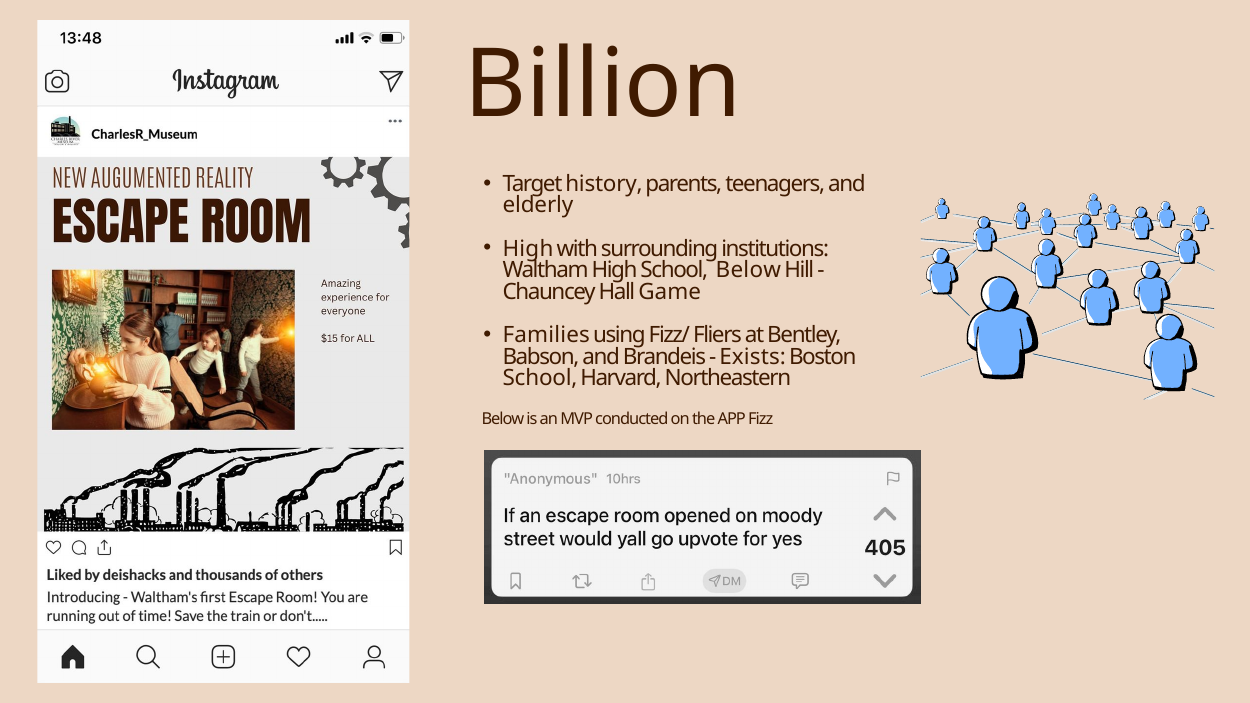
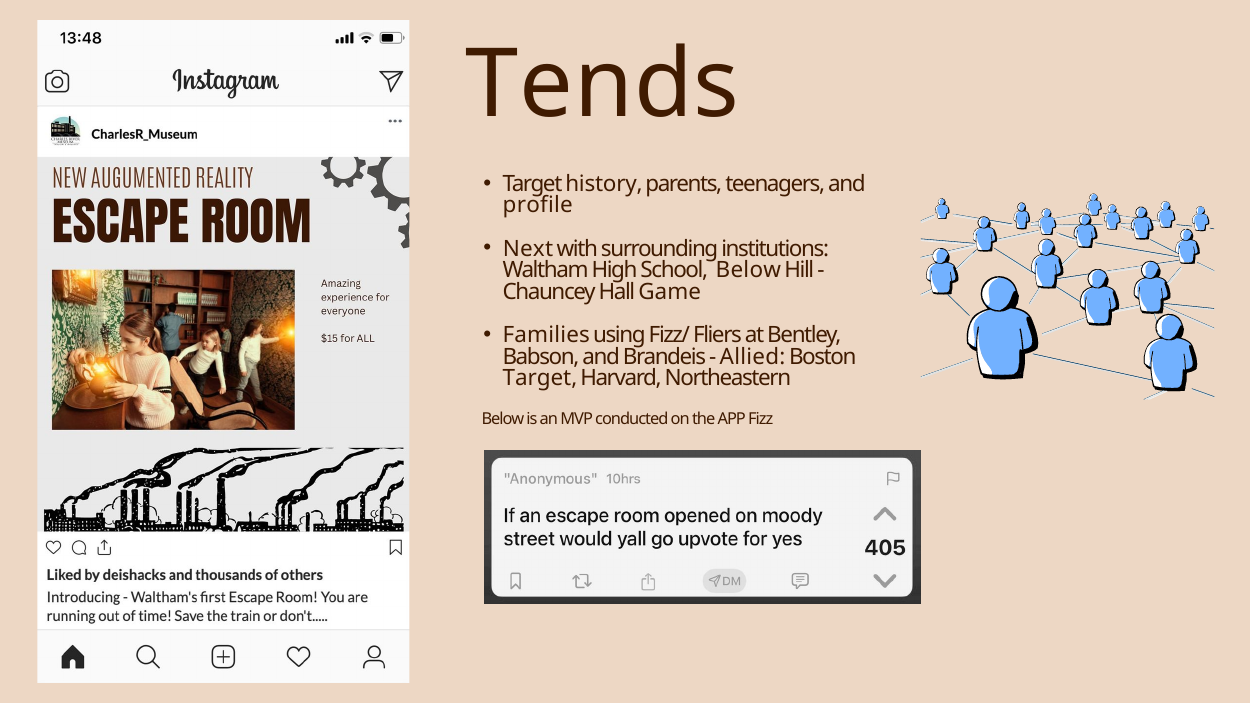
Billion: Billion -> Tends
elderly: elderly -> profile
High at (528, 249): High -> Next
Exists: Exists -> Allied
School at (540, 378): School -> Target
